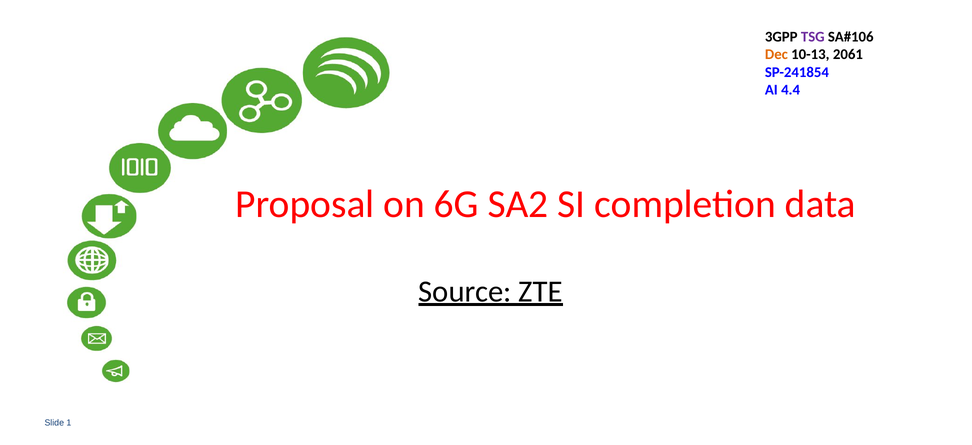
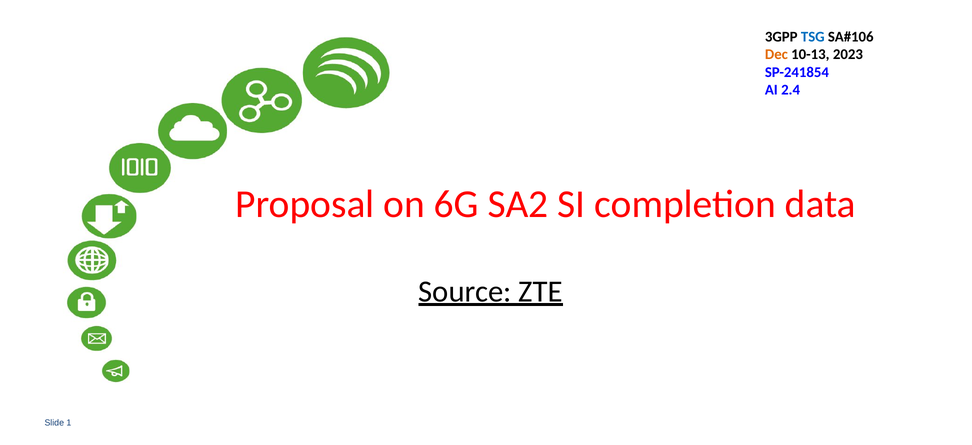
TSG colour: purple -> blue
2061: 2061 -> 2023
4.4: 4.4 -> 2.4
